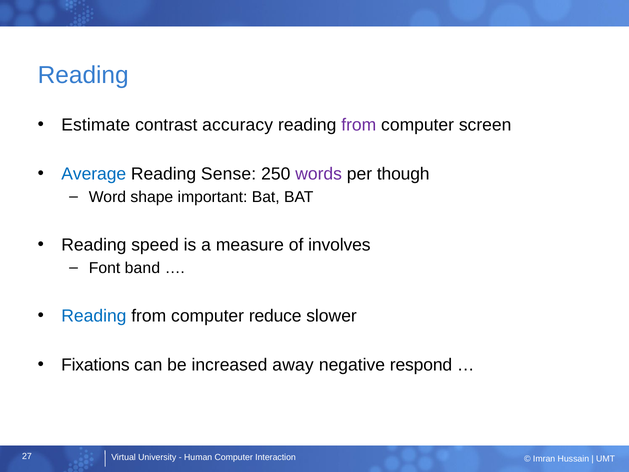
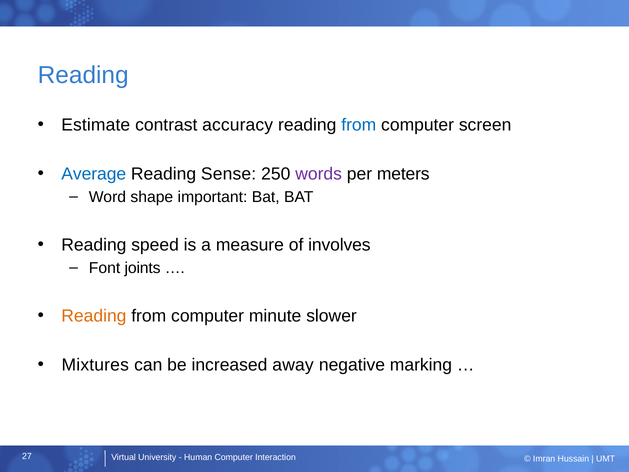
from at (359, 125) colour: purple -> blue
though: though -> meters
band: band -> joints
Reading at (94, 316) colour: blue -> orange
reduce: reduce -> minute
Fixations: Fixations -> Mixtures
respond: respond -> marking
